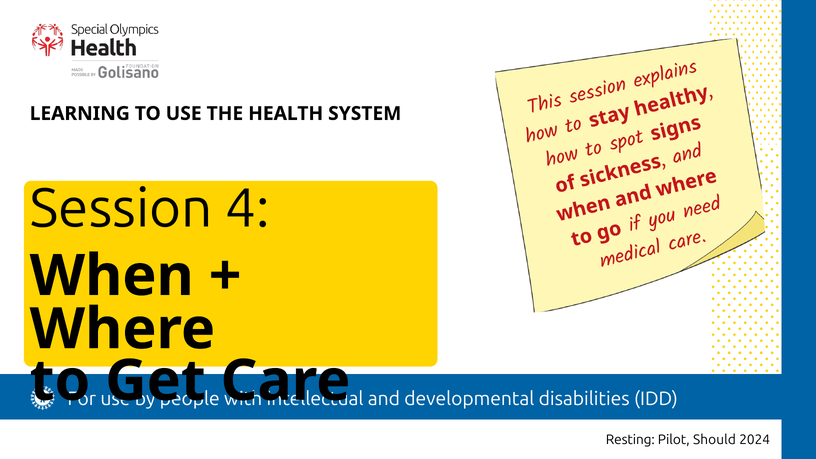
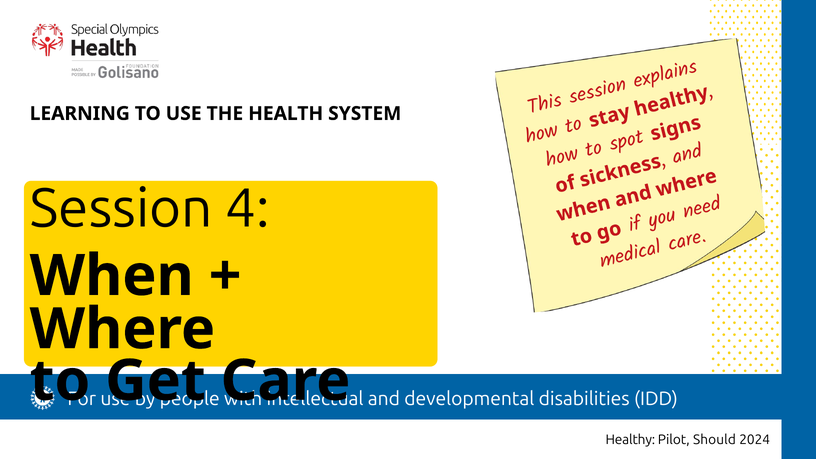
Resting: Resting -> Healthy
